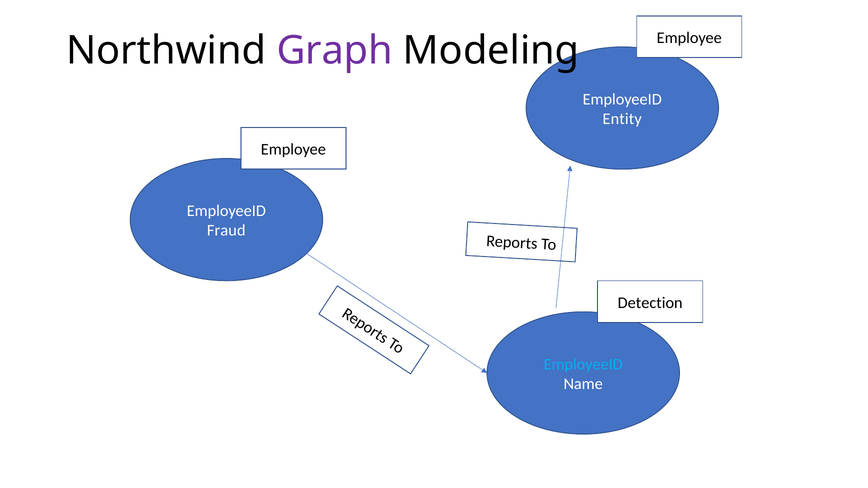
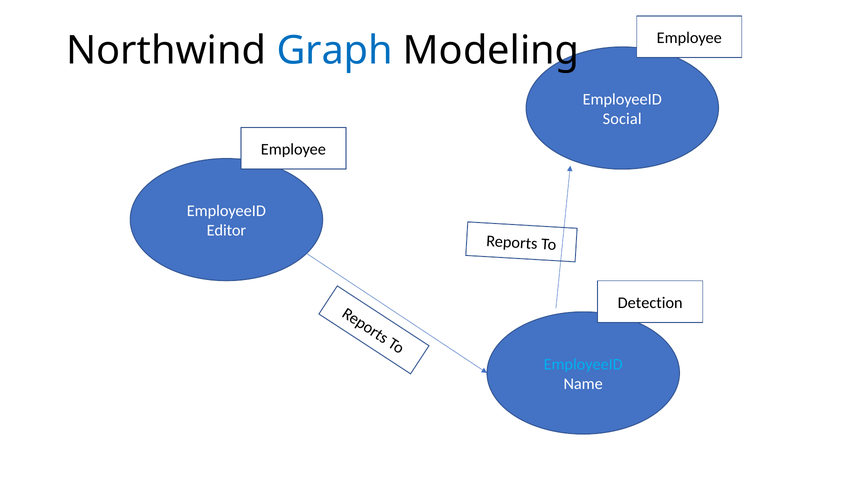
Graph colour: purple -> blue
Entity: Entity -> Social
Fraud: Fraud -> Editor
